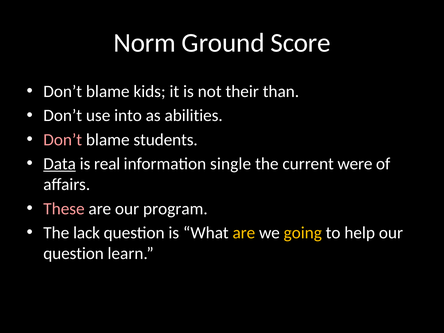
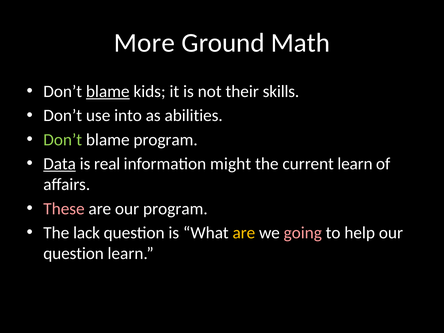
Norm: Norm -> More
Score: Score -> Math
blame at (108, 91) underline: none -> present
than: than -> skills
Don’t at (63, 140) colour: pink -> light green
blame students: students -> program
single: single -> might
current were: were -> learn
going colour: yellow -> pink
